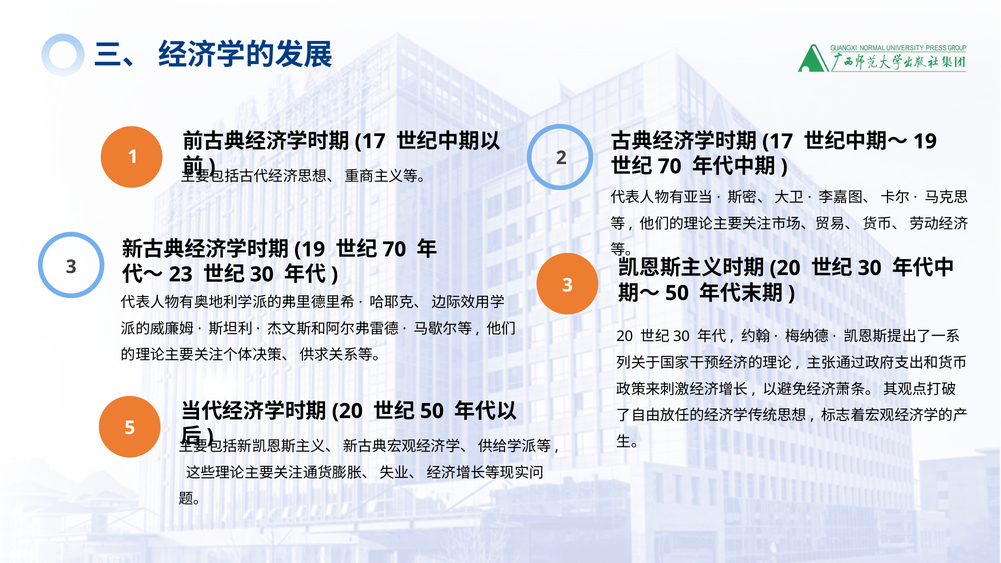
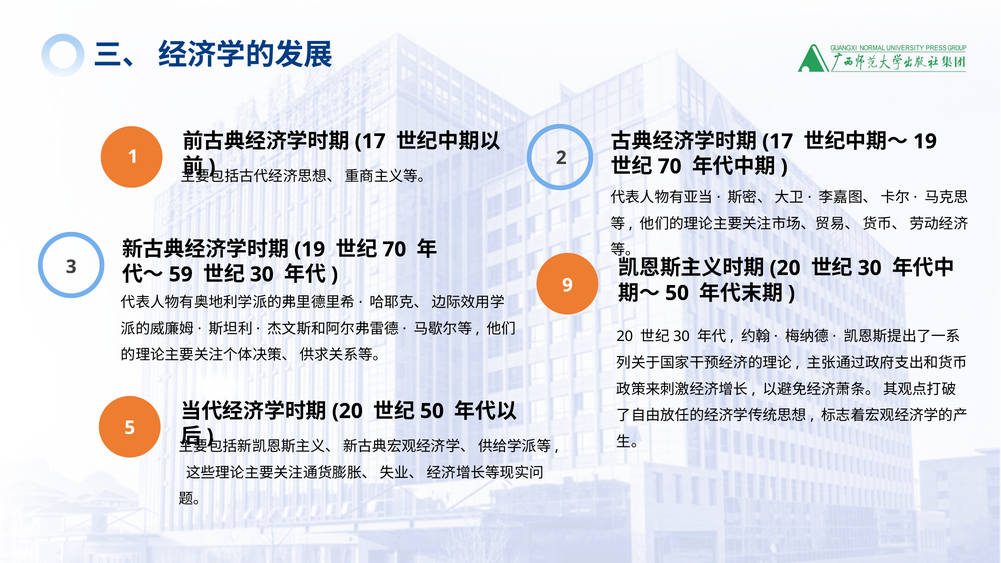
23: 23 -> 59
3 at (568, 285): 3 -> 9
